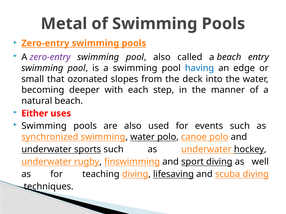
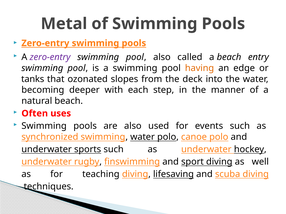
having colour: blue -> orange
small: small -> tanks
Either: Either -> Often
